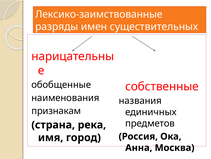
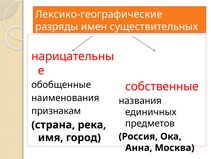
Лексико-заимствованные: Лексико-заимствованные -> Лексико-географические
